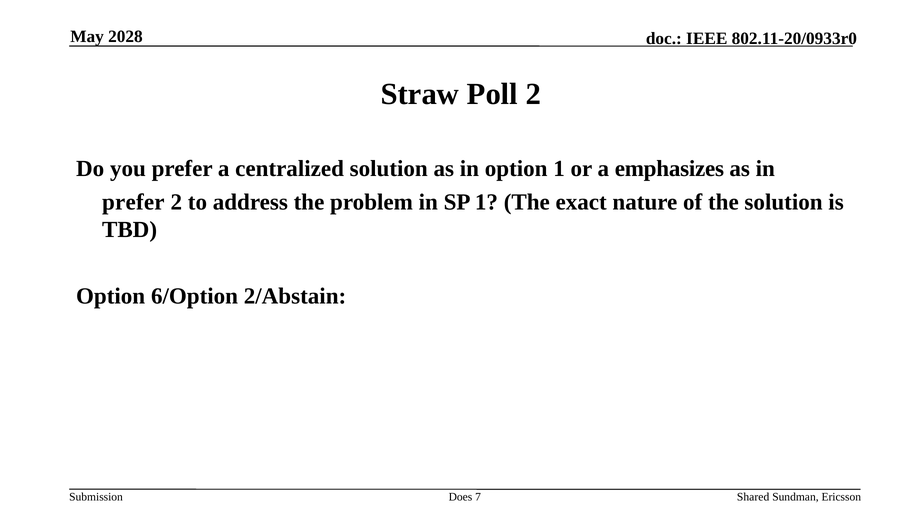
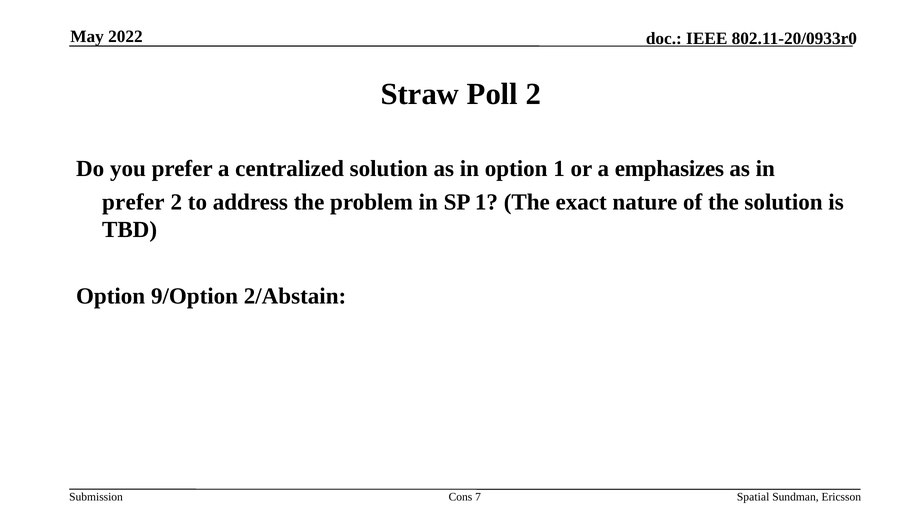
2028: 2028 -> 2022
6/Option: 6/Option -> 9/Option
Does: Does -> Cons
Shared: Shared -> Spatial
